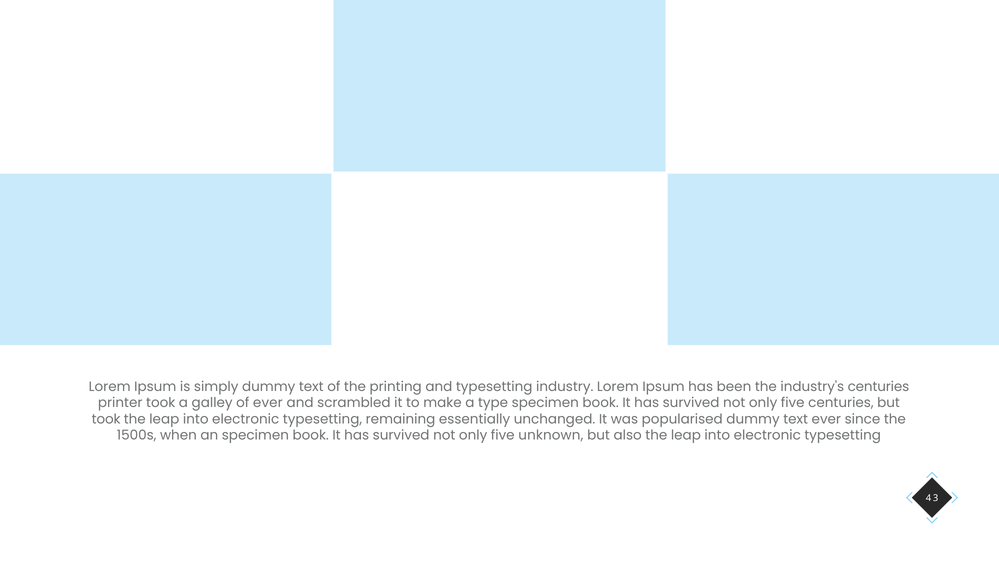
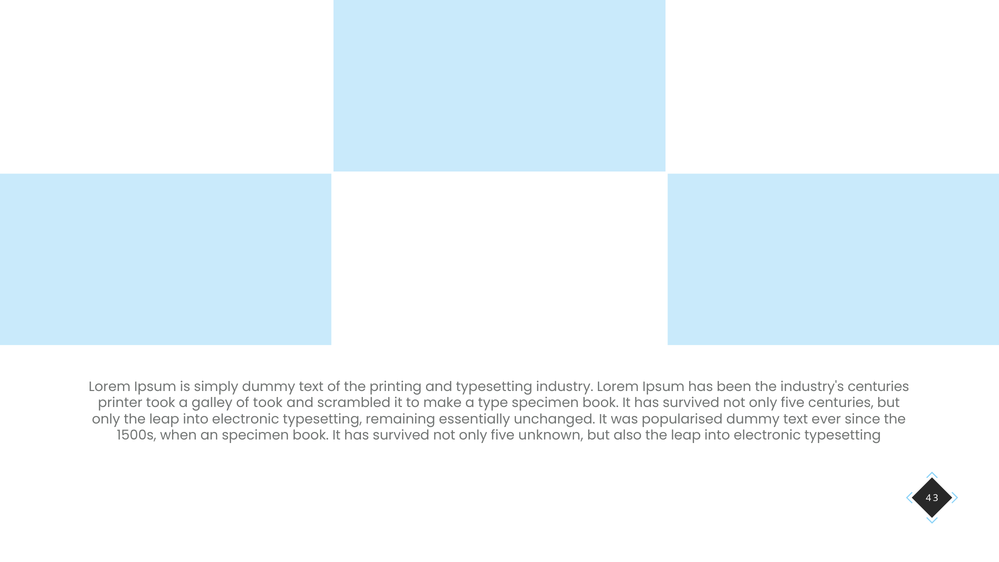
of ever: ever -> took
took at (106, 419): took -> only
